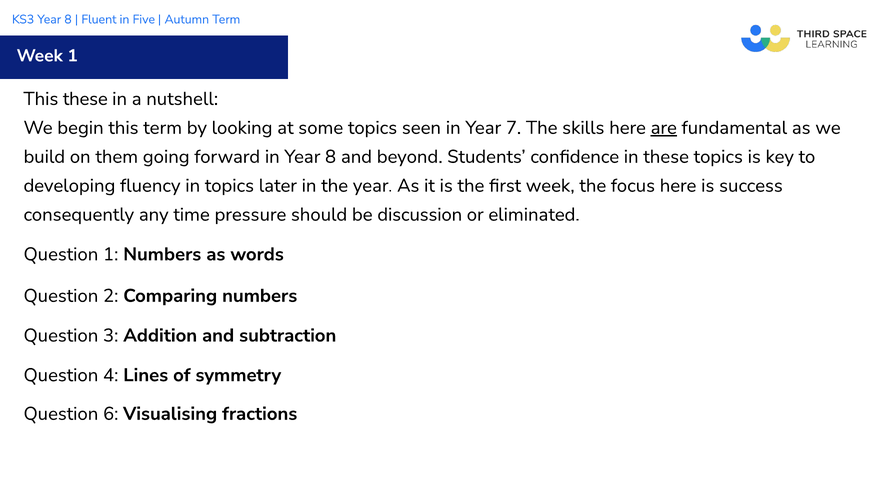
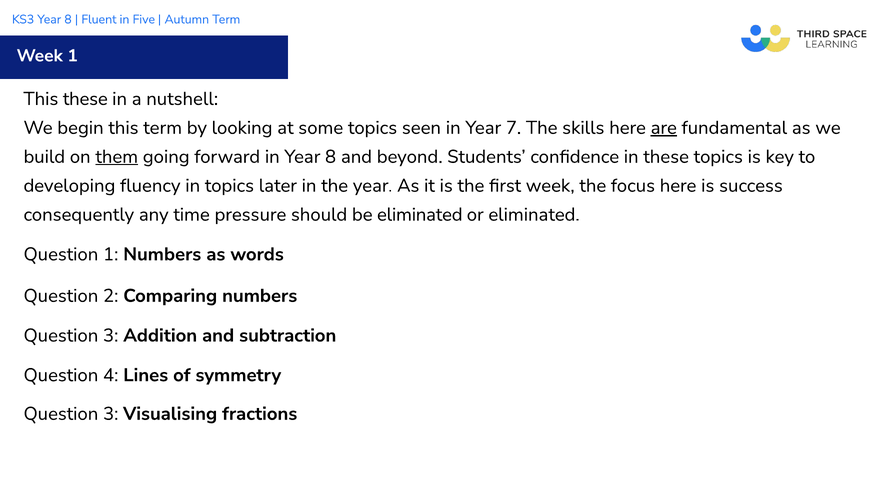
them underline: none -> present
be discussion: discussion -> eliminated
6 at (111, 414): 6 -> 3
